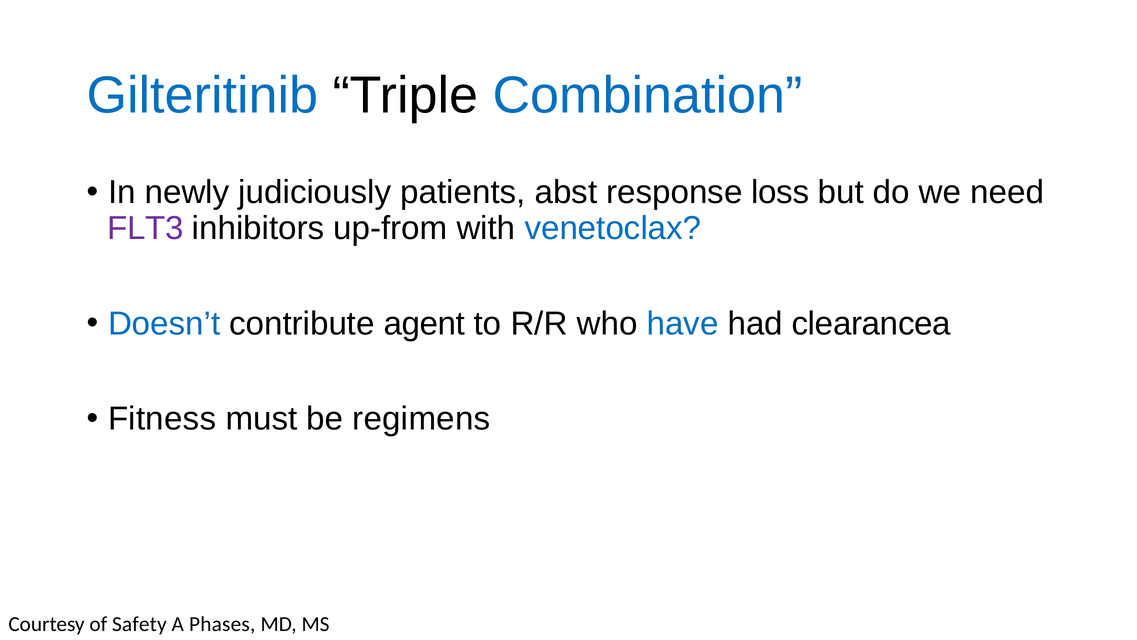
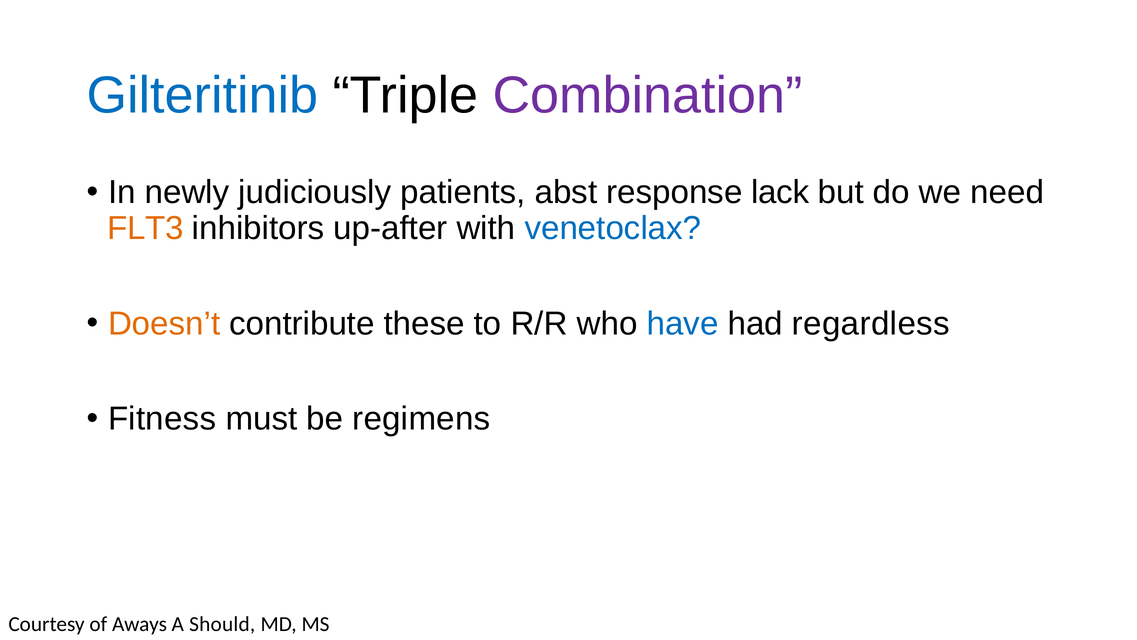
Combination colour: blue -> purple
loss: loss -> lack
FLT3 colour: purple -> orange
up-from: up-from -> up-after
Doesn’t colour: blue -> orange
agent: agent -> these
clearancea: clearancea -> regardless
Safety: Safety -> Aways
Phases: Phases -> Should
